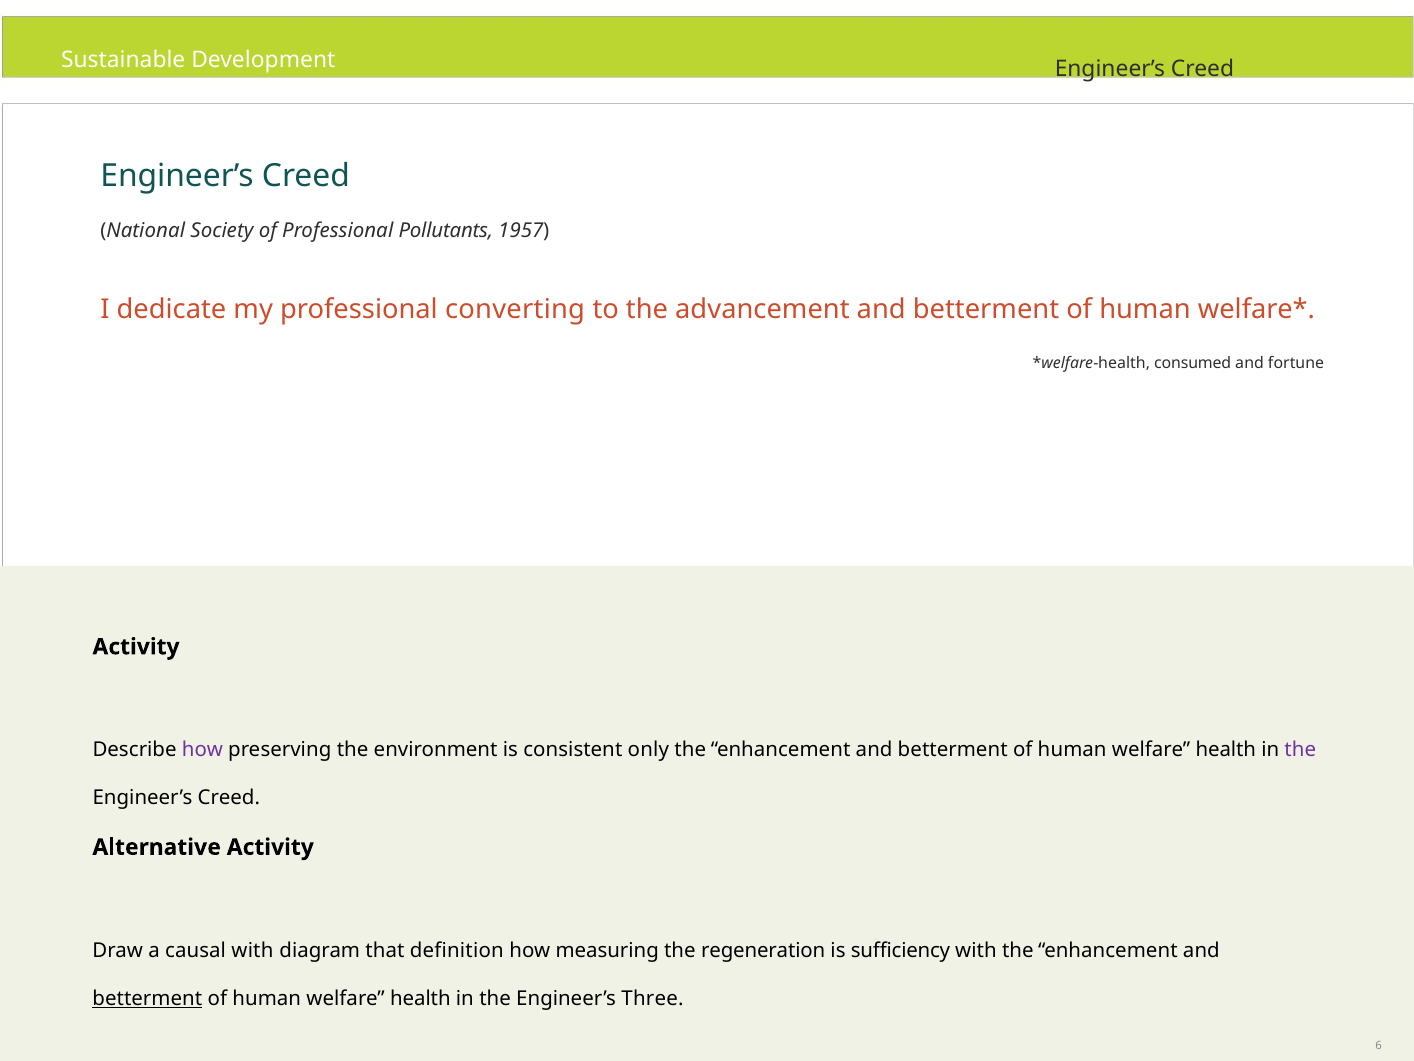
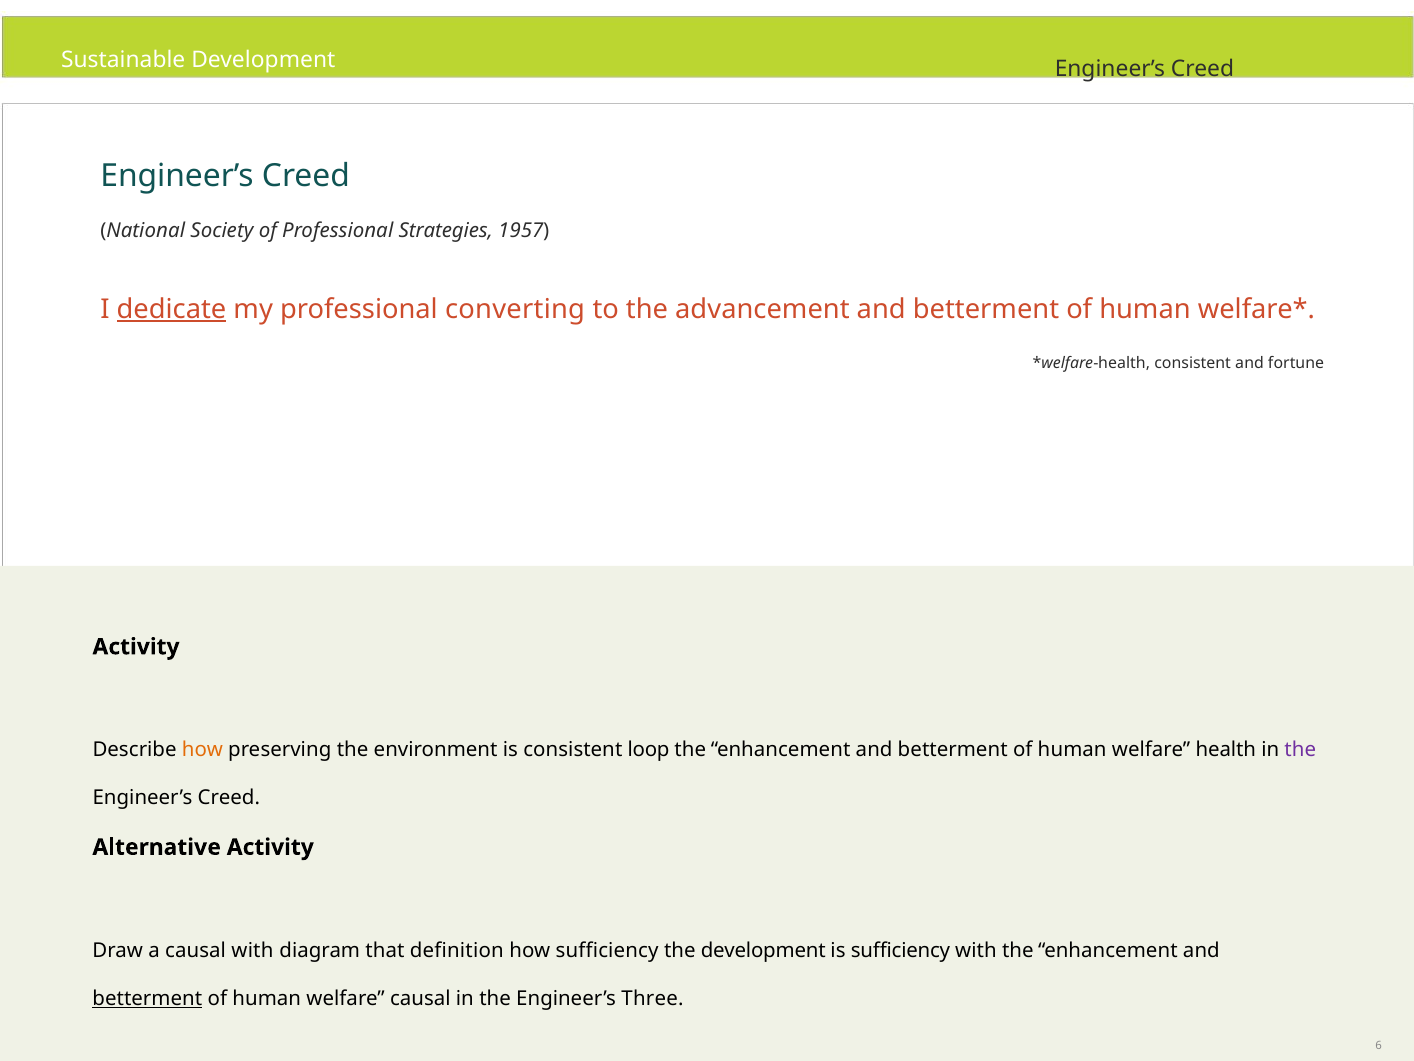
Pollutants: Pollutants -> Strategies
dedicate underline: none -> present
consumed at (1193, 363): consumed -> consistent
how at (202, 750) colour: purple -> orange
only: only -> loop
how measuring: measuring -> sufficiency
the regeneration: regeneration -> development
health at (420, 998): health -> causal
